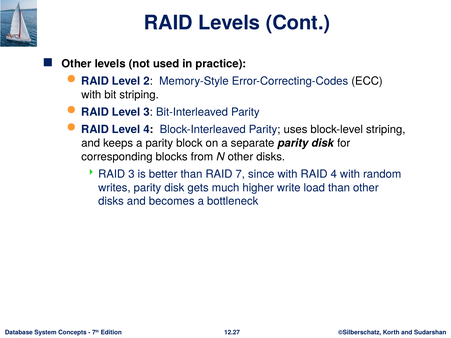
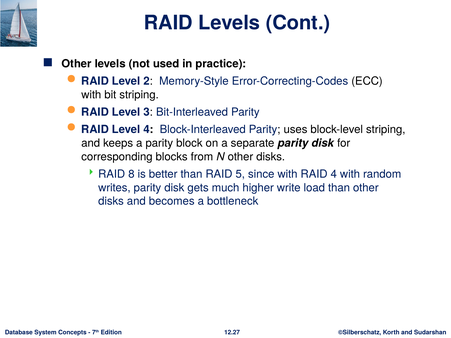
RAID 3: 3 -> 8
7: 7 -> 5
